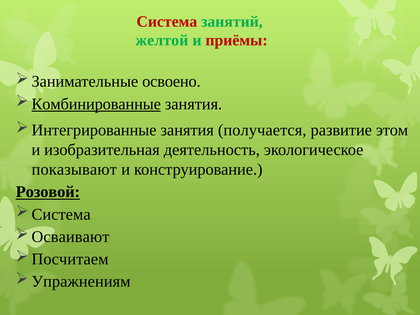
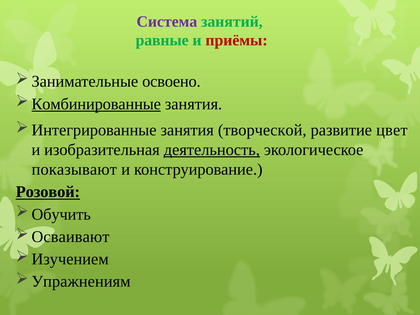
Система at (167, 22) colour: red -> purple
желтой: желтой -> равные
получается: получается -> творческой
этом: этом -> цвет
деятельность underline: none -> present
Система at (61, 214): Система -> Обучить
Посчитаем: Посчитаем -> Изучением
